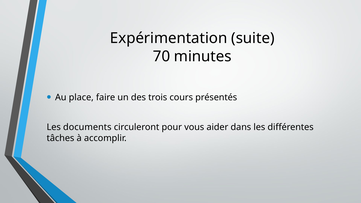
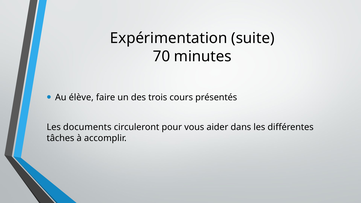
place: place -> élève
